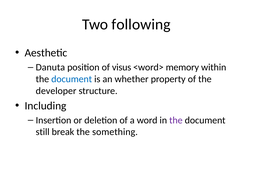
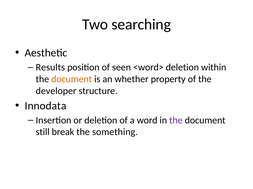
following: following -> searching
Danuta: Danuta -> Results
visus: visus -> seen
<word> memory: memory -> deletion
document at (72, 79) colour: blue -> orange
Including: Including -> Innodata
